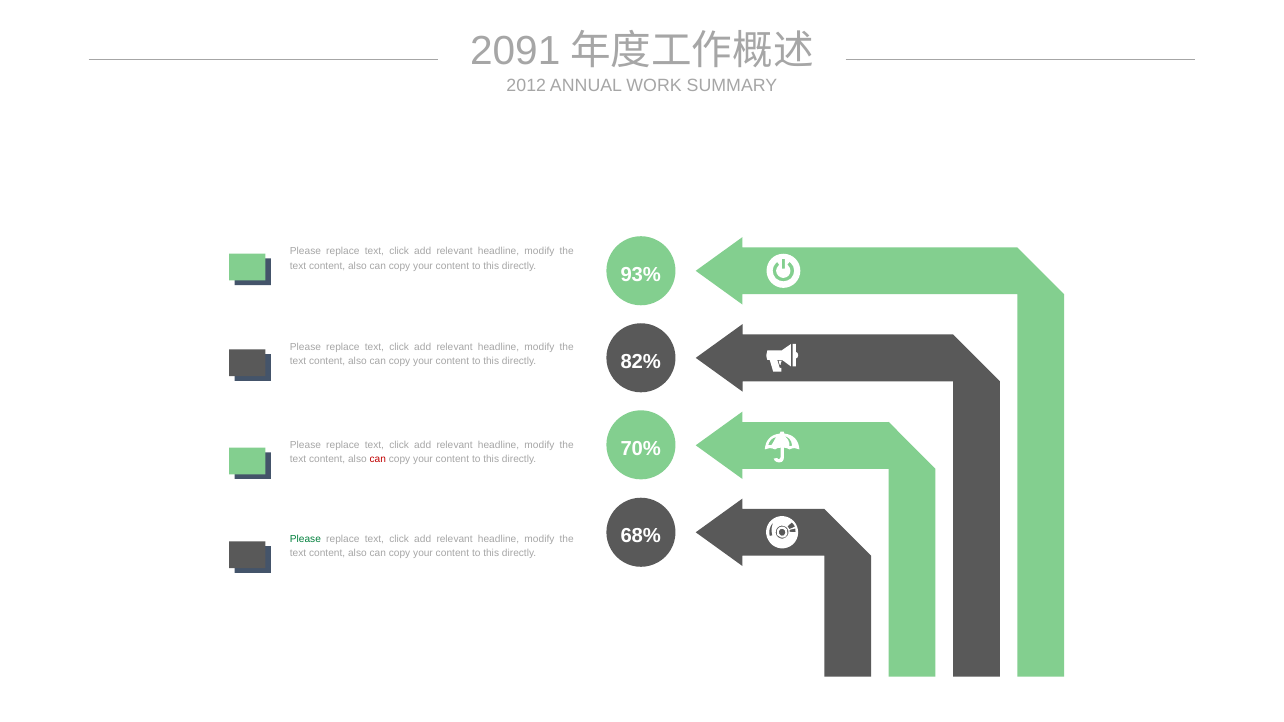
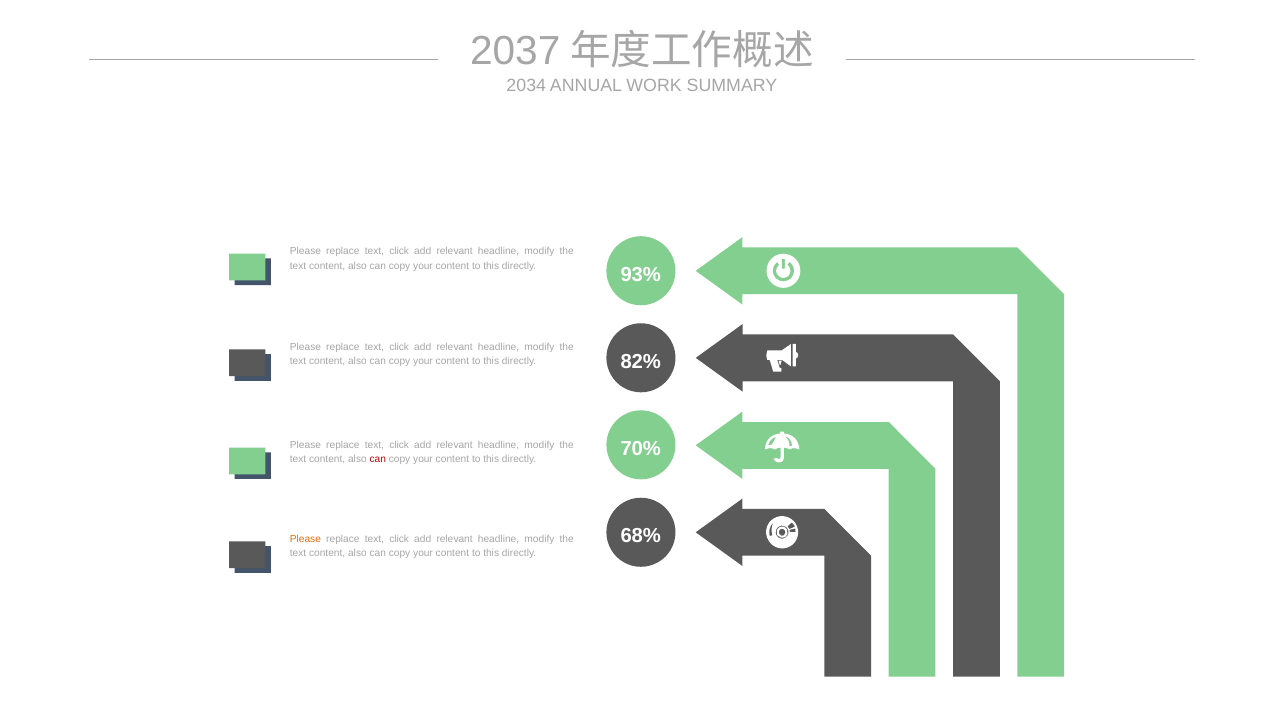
2091: 2091 -> 2037
2012: 2012 -> 2034
Please at (305, 539) colour: green -> orange
